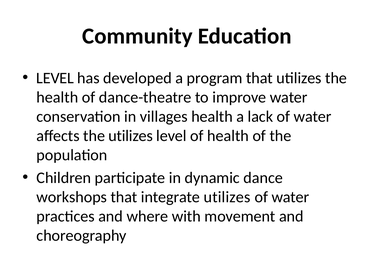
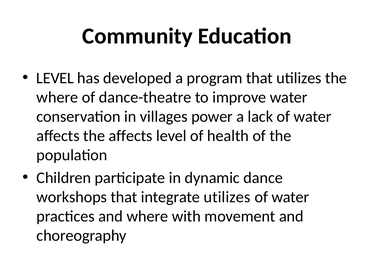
health at (57, 97): health -> where
villages health: health -> power
the utilizes: utilizes -> affects
